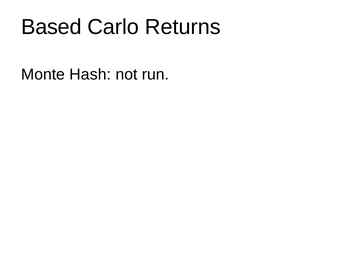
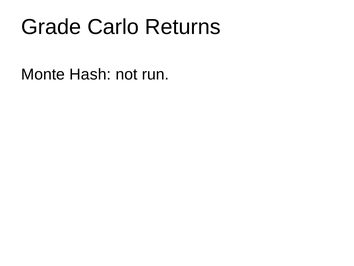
Based: Based -> Grade
